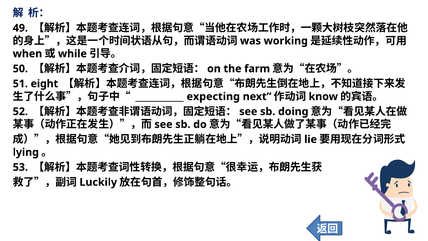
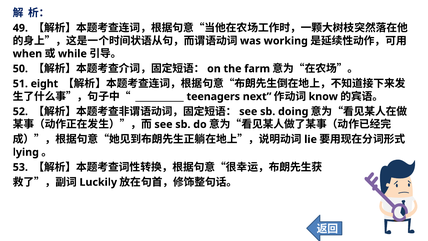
expecting: expecting -> teenagers
